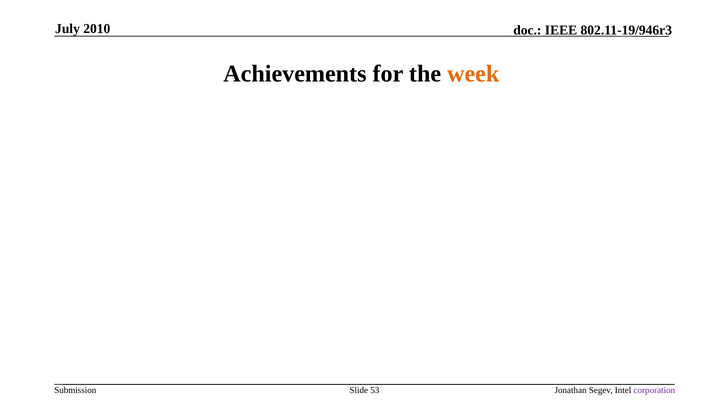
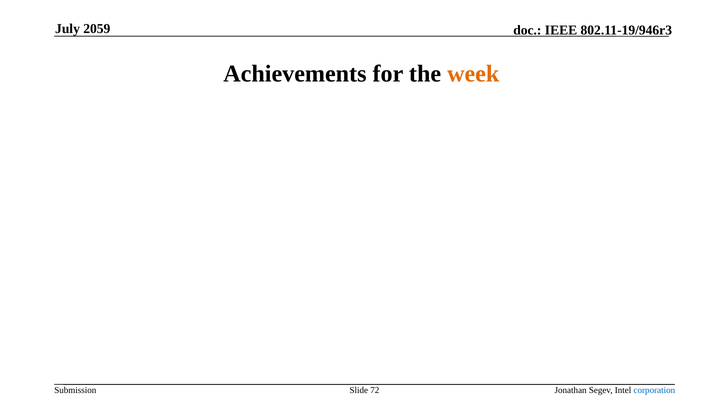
2010: 2010 -> 2059
53: 53 -> 72
corporation colour: purple -> blue
